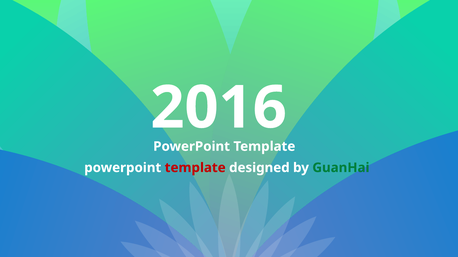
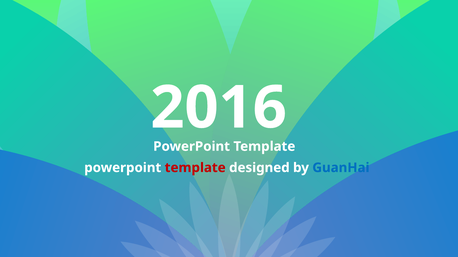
GuanHai colour: green -> blue
